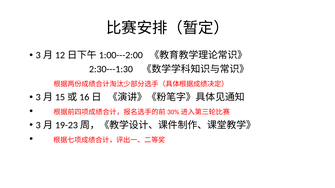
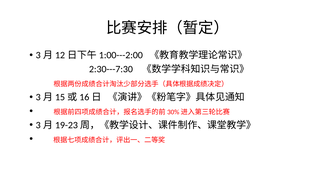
2:30---1:30: 2:30---1:30 -> 2:30---7:30
